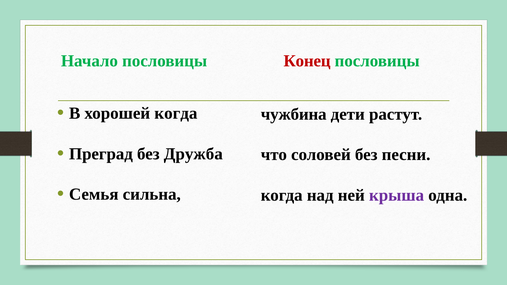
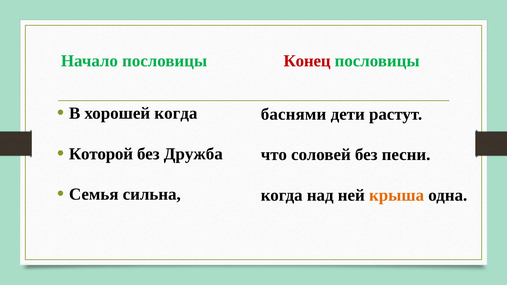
чужбина: чужбина -> баснями
Преград: Преград -> Которой
крыша colour: purple -> orange
